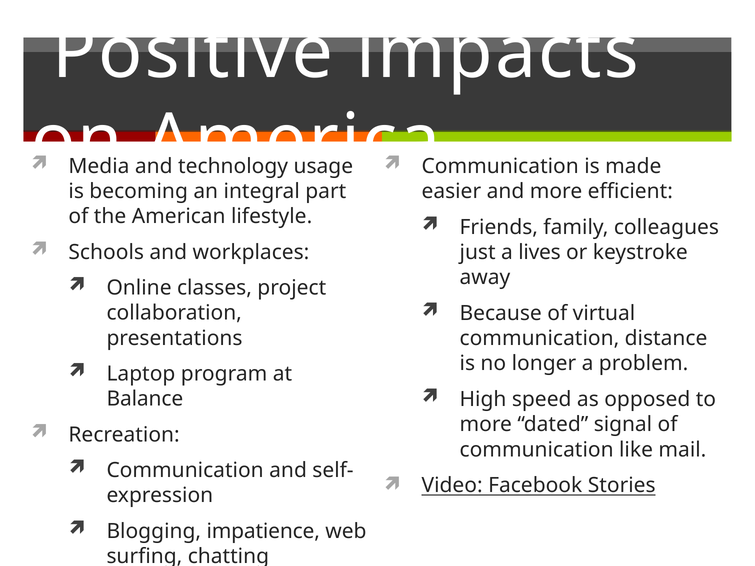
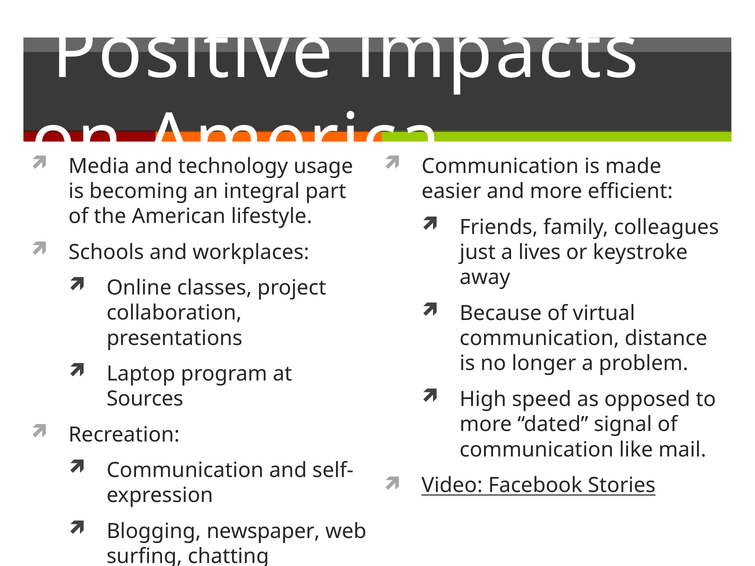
Balance: Balance -> Sources
impatience: impatience -> newspaper
